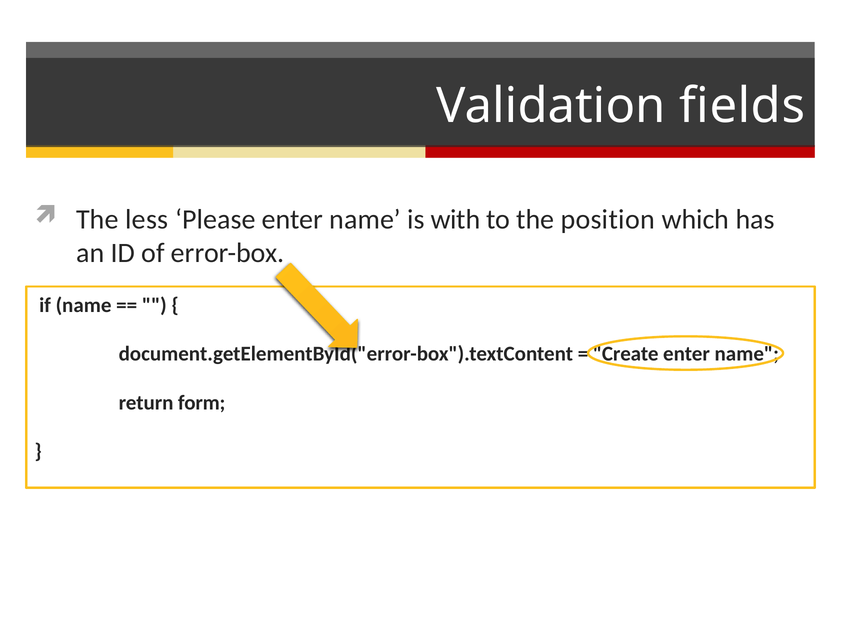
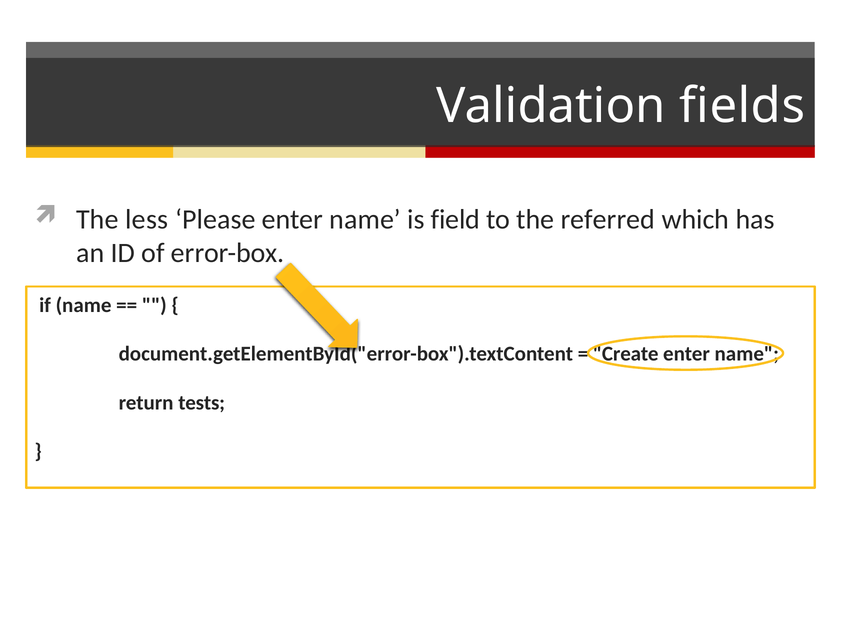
with: with -> field
position: position -> referred
form: form -> tests
